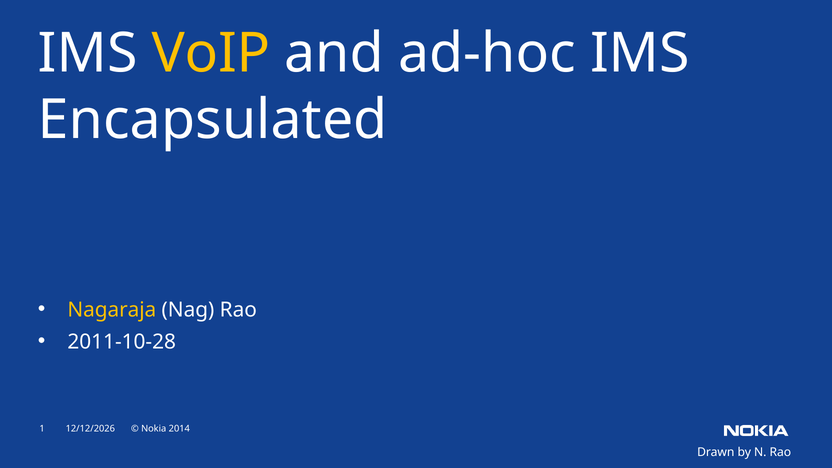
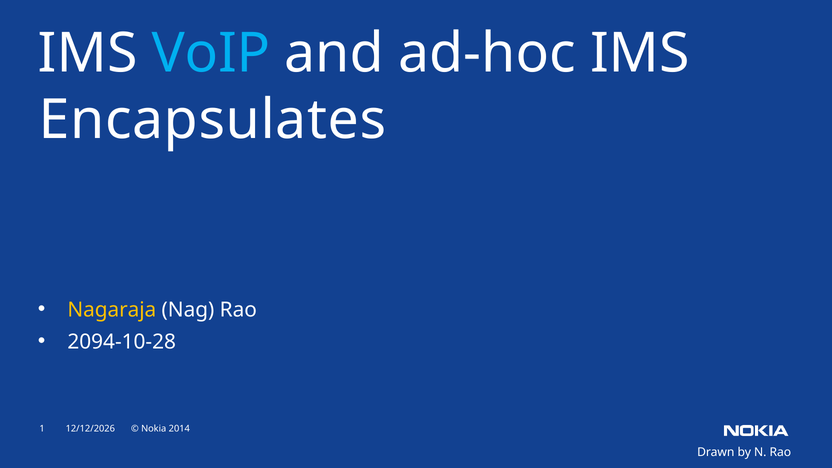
VoIP colour: yellow -> light blue
Encapsulated: Encapsulated -> Encapsulates
2011-10-28: 2011-10-28 -> 2094-10-28
